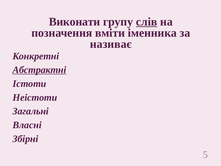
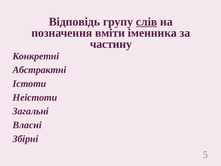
Виконати: Виконати -> Відповідь
називає: називає -> частину
Абстрактні underline: present -> none
